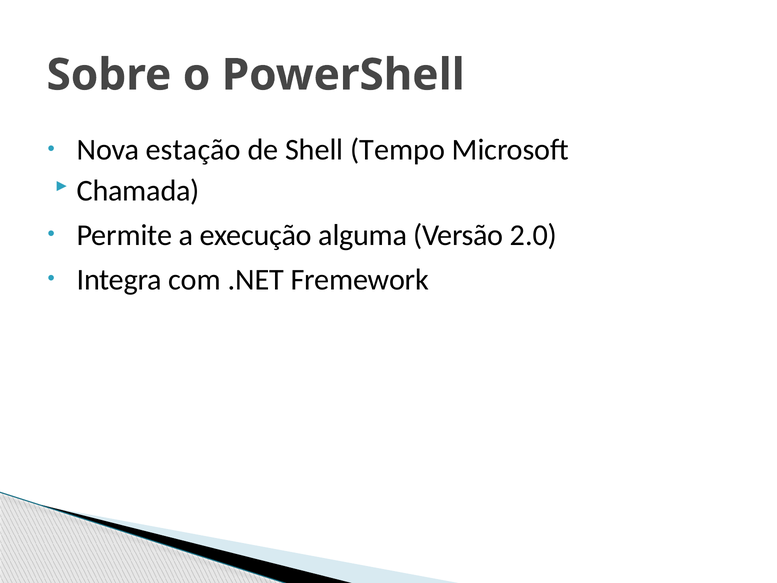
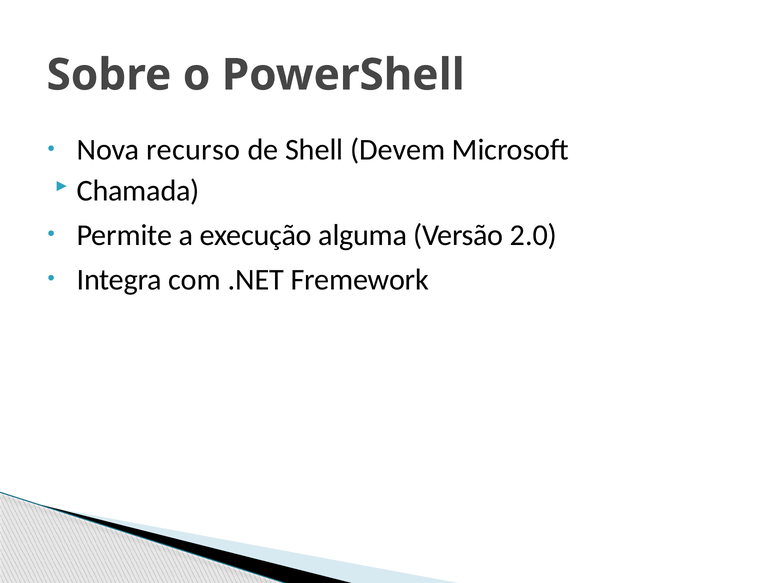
estação: estação -> recurso
Tempo: Tempo -> Devem
